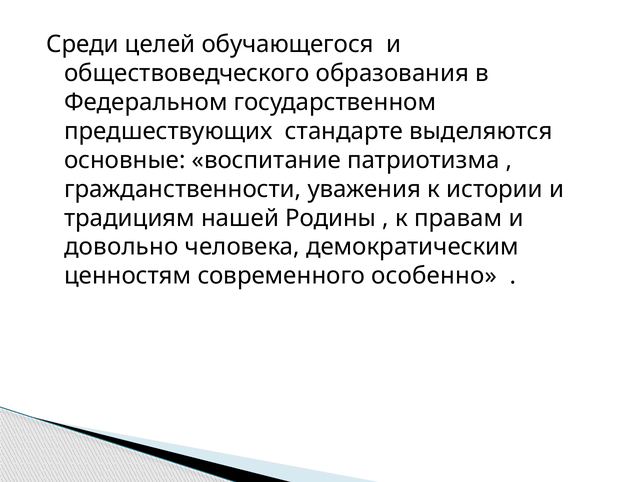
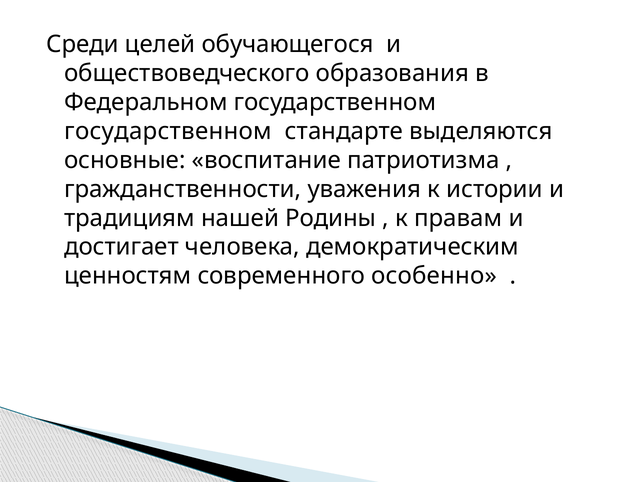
предшествующих at (168, 131): предшествующих -> государственном
довольно: довольно -> достигает
